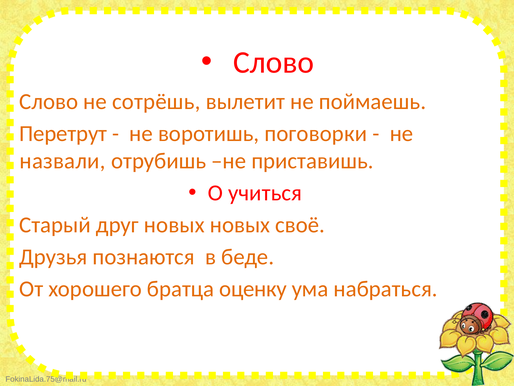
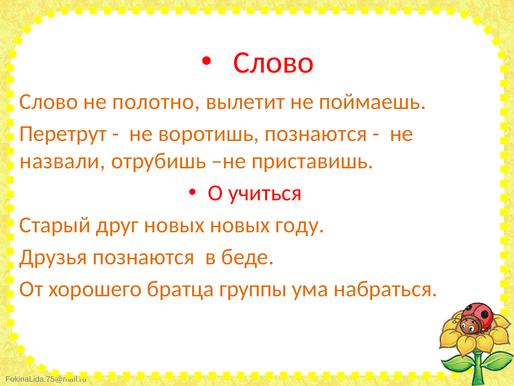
сотрёшь: сотрёшь -> полотно
воротишь поговорки: поговорки -> познаются
своё: своё -> году
оценку: оценку -> группы
